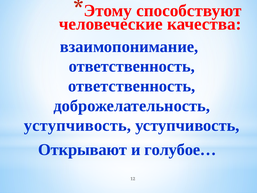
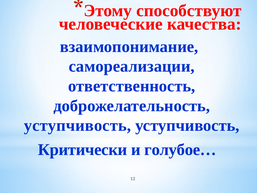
ответственность at (132, 66): ответственность -> самореализации
Открывают: Открывают -> Критически
